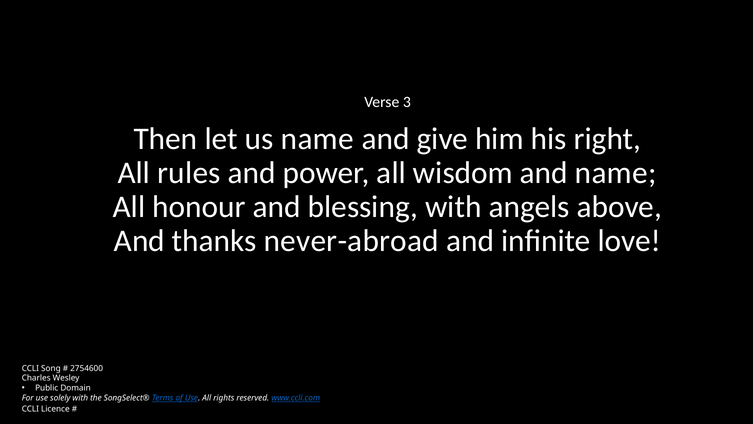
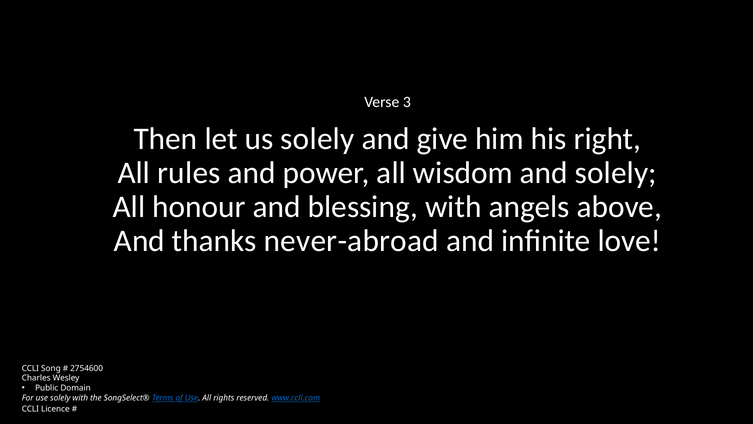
us name: name -> solely
and name: name -> solely
